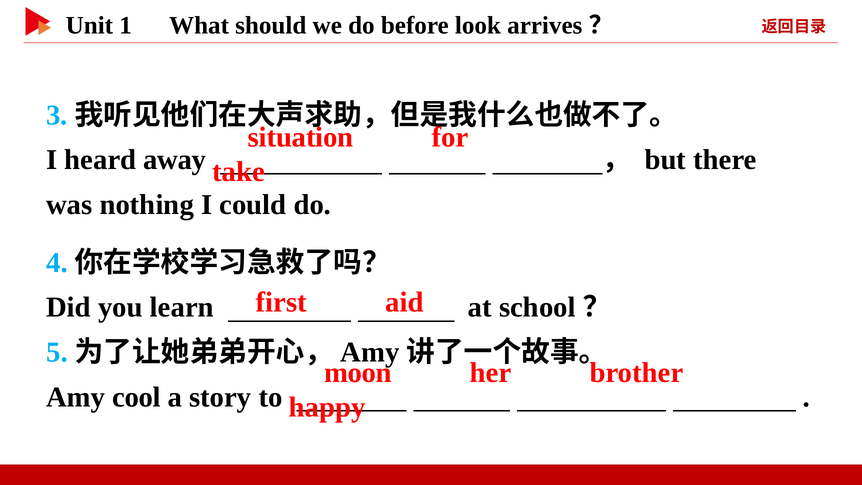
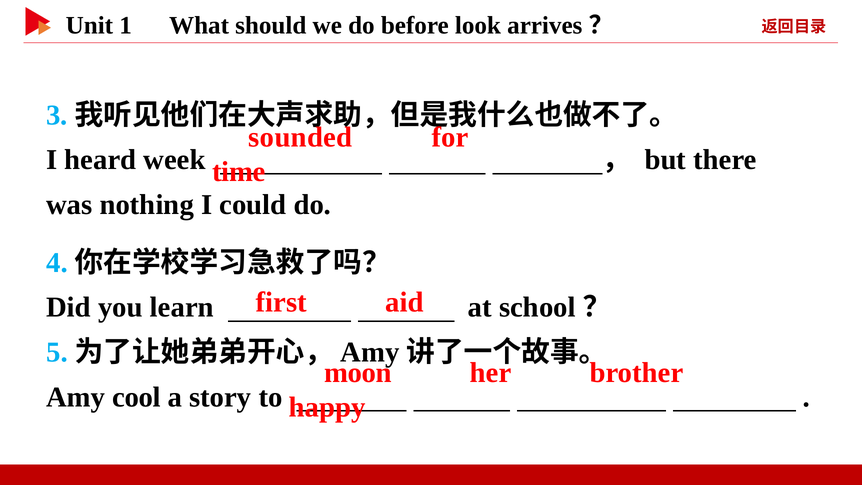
situation: situation -> sounded
away: away -> week
take: take -> time
